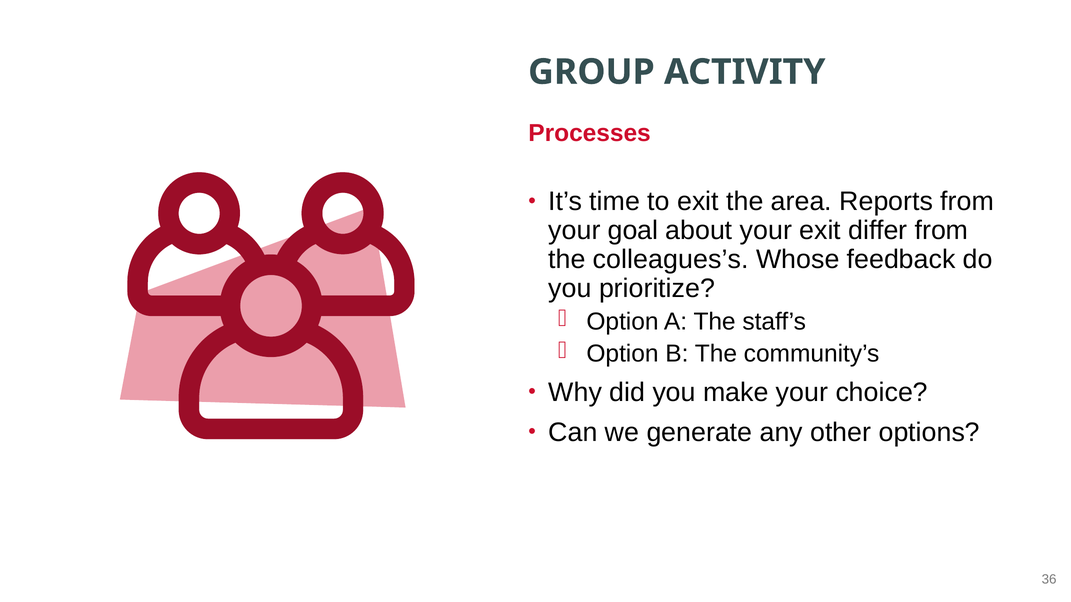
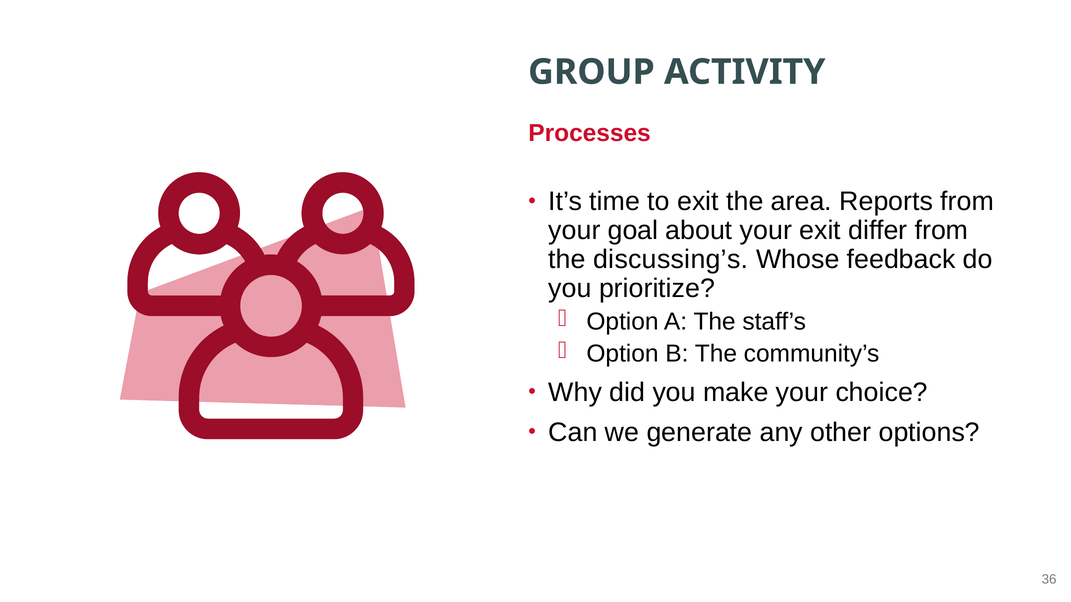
colleagues’s: colleagues’s -> discussing’s
